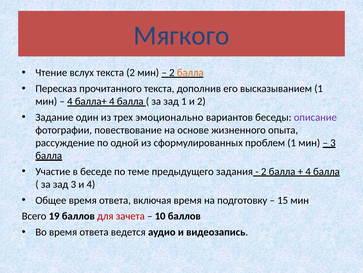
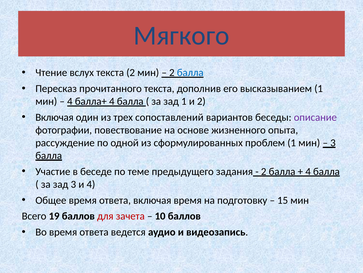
балла at (190, 72) colour: orange -> blue
Задание at (54, 117): Задание -> Включая
эмоционально: эмоционально -> сопоставлений
